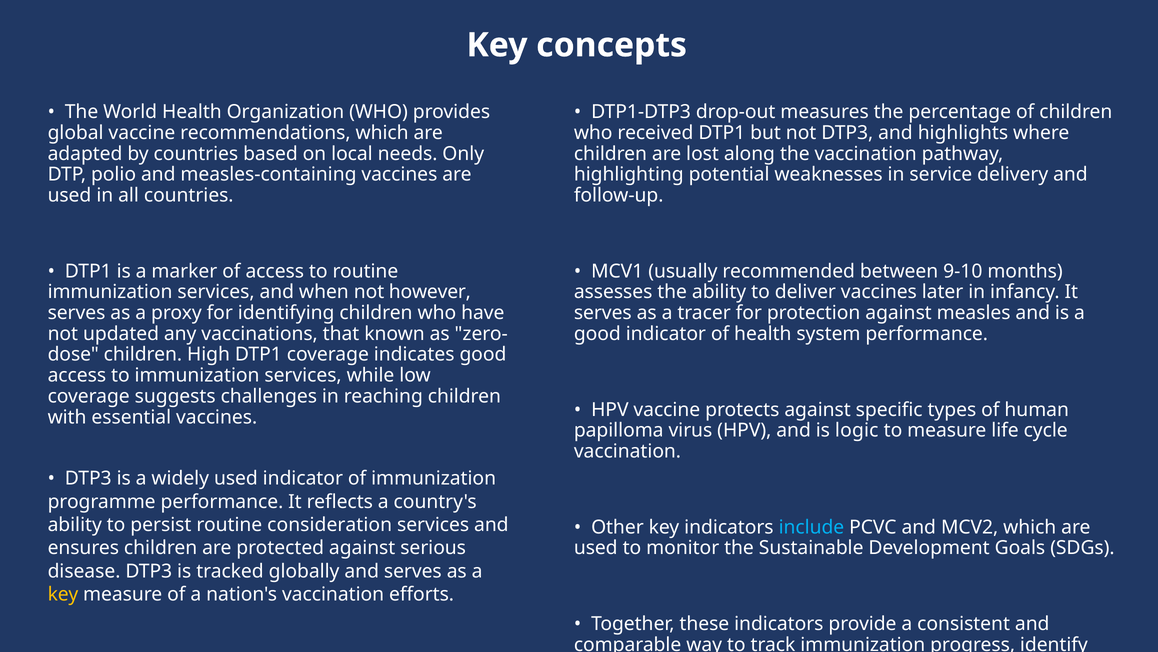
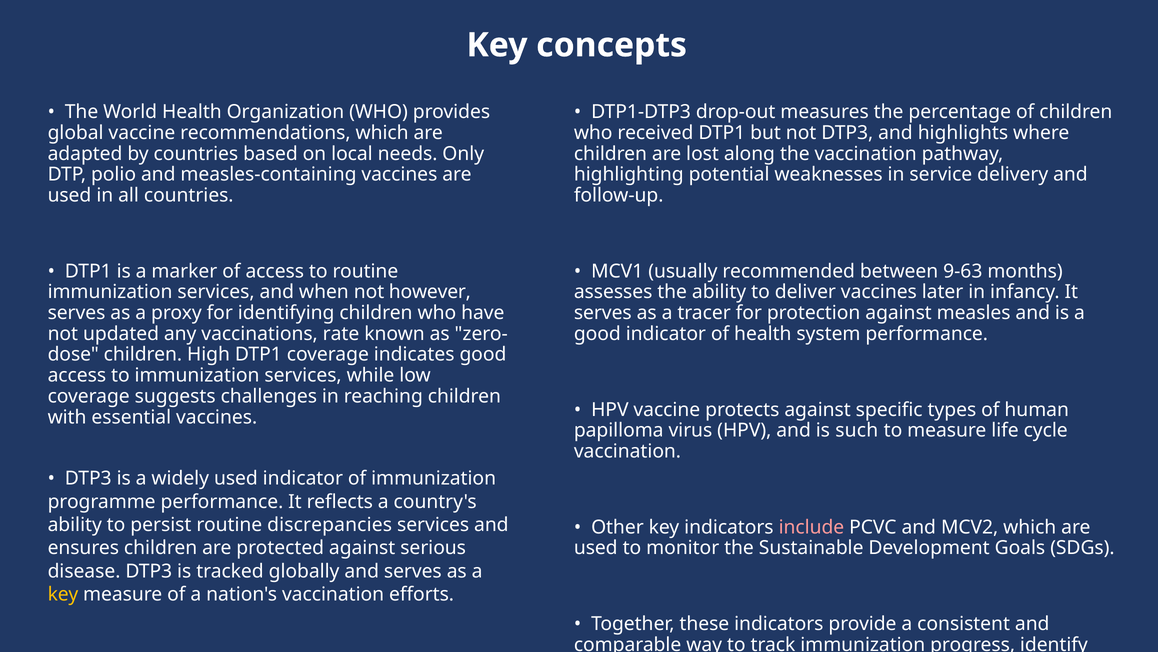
9-10: 9-10 -> 9-63
that: that -> rate
logic: logic -> such
consideration: consideration -> discrepancies
include colour: light blue -> pink
